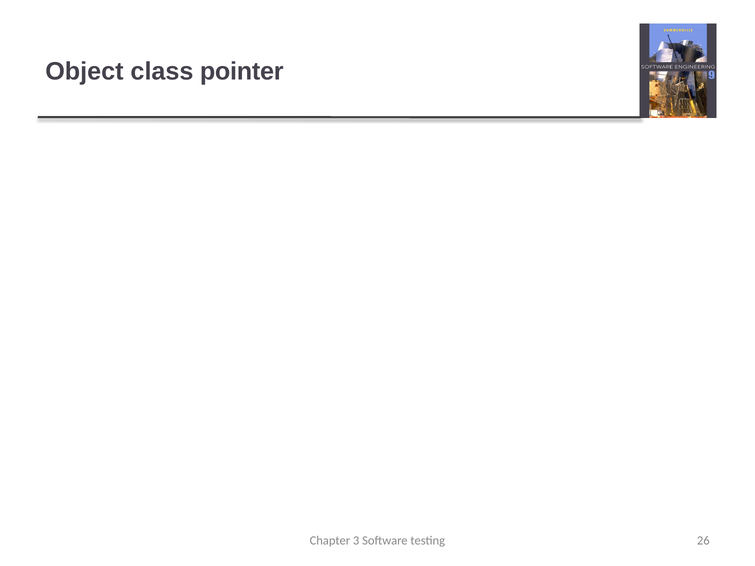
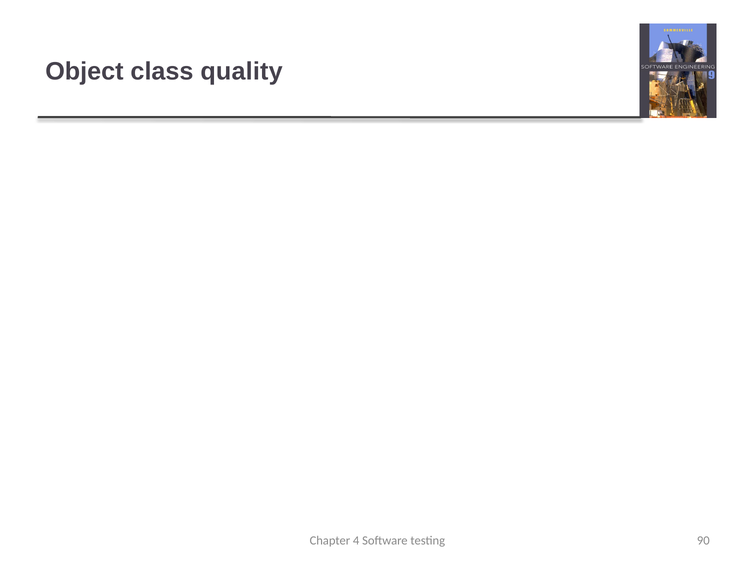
pointer: pointer -> quality
3: 3 -> 4
26: 26 -> 90
